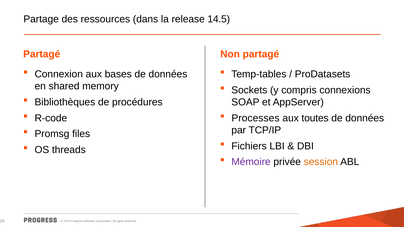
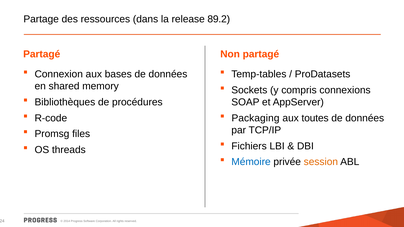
14.5: 14.5 -> 89.2
Processes: Processes -> Packaging
Mémoire colour: purple -> blue
